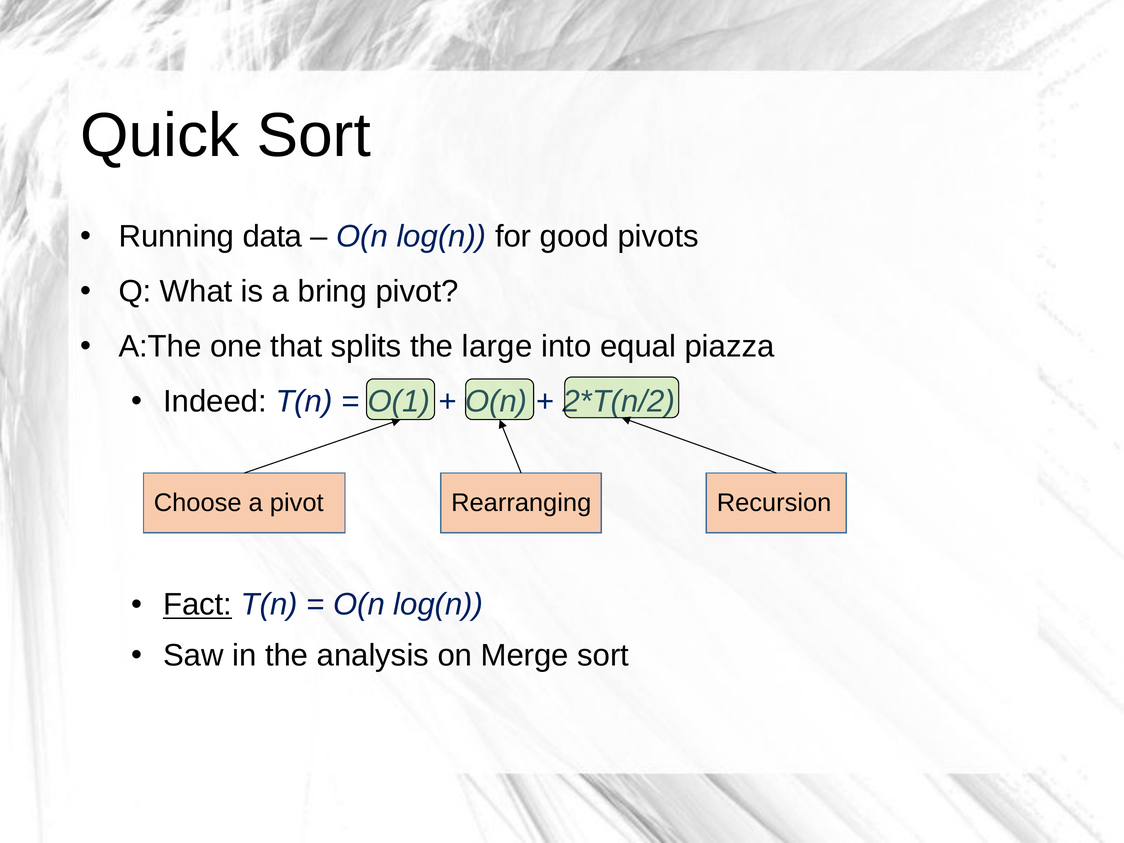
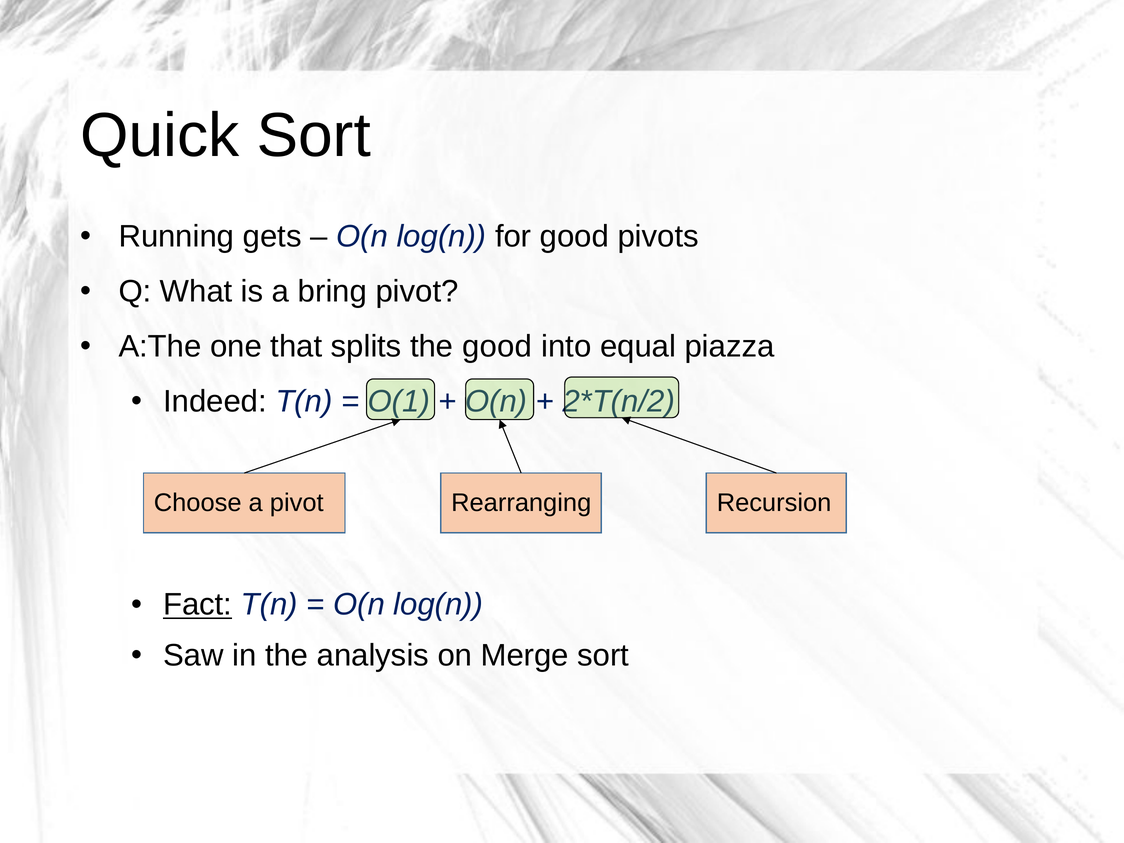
data: data -> gets
the large: large -> good
